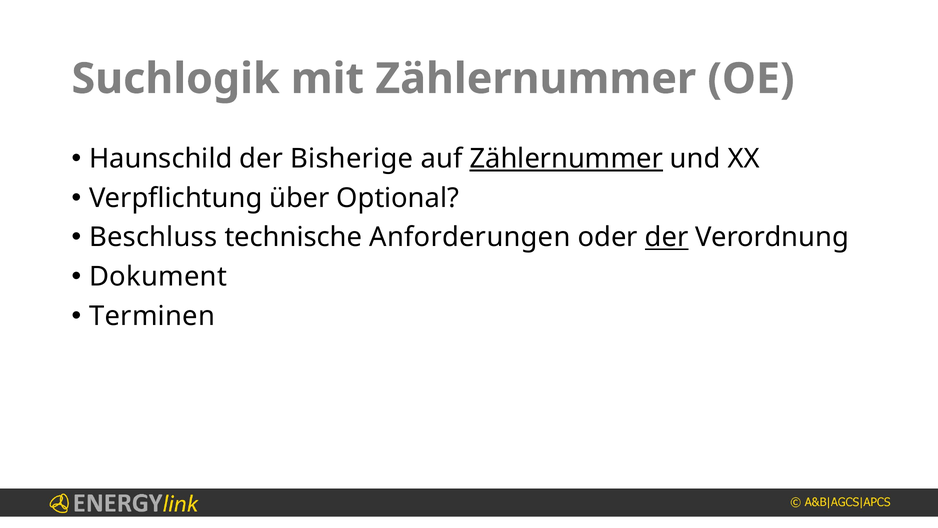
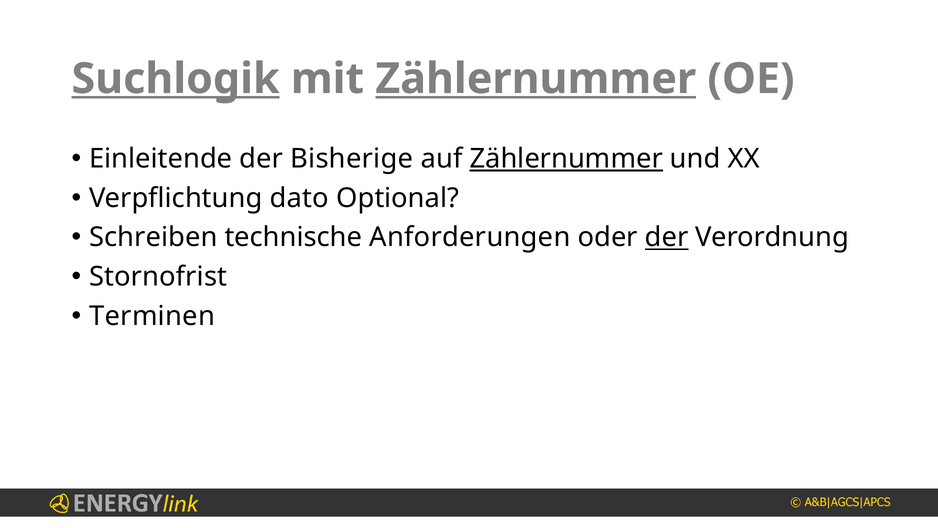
Suchlogik underline: none -> present
Zählernummer at (536, 79) underline: none -> present
Haunschild: Haunschild -> Einleitende
über: über -> dato
Beschluss: Beschluss -> Schreiben
Dokument: Dokument -> Stornofrist
